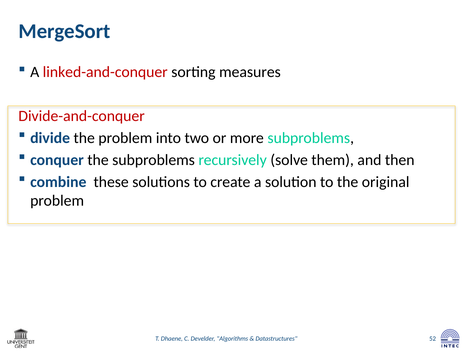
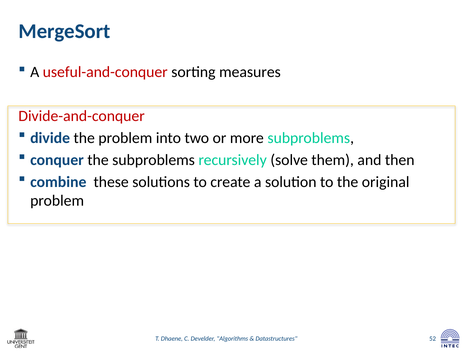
linked-and-conquer: linked-and-conquer -> useful-and-conquer
